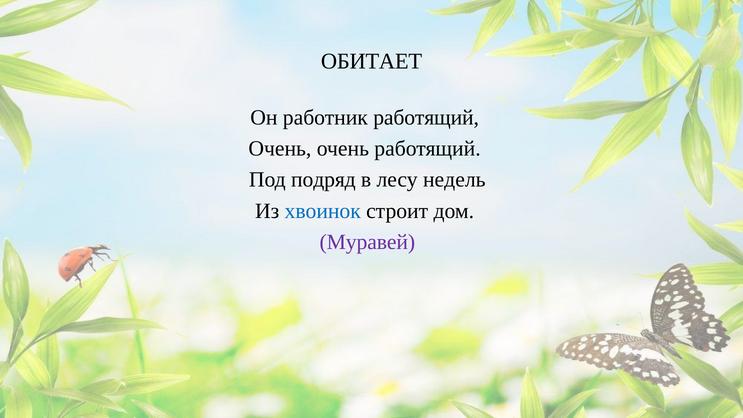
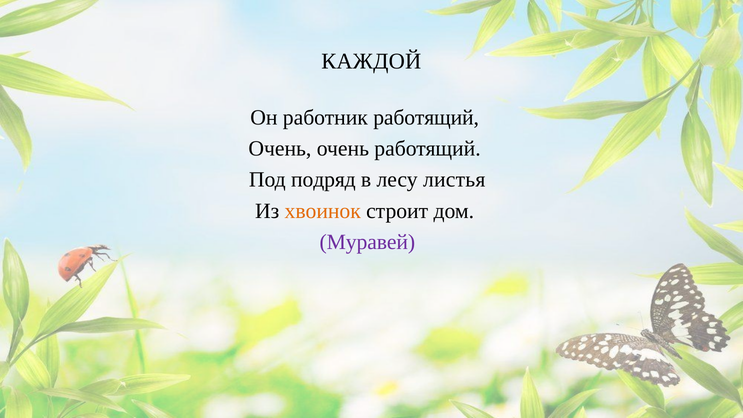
ОБИТАЕТ: ОБИТАЕТ -> КАЖДОЙ
недель: недель -> листья
хвоинок colour: blue -> orange
